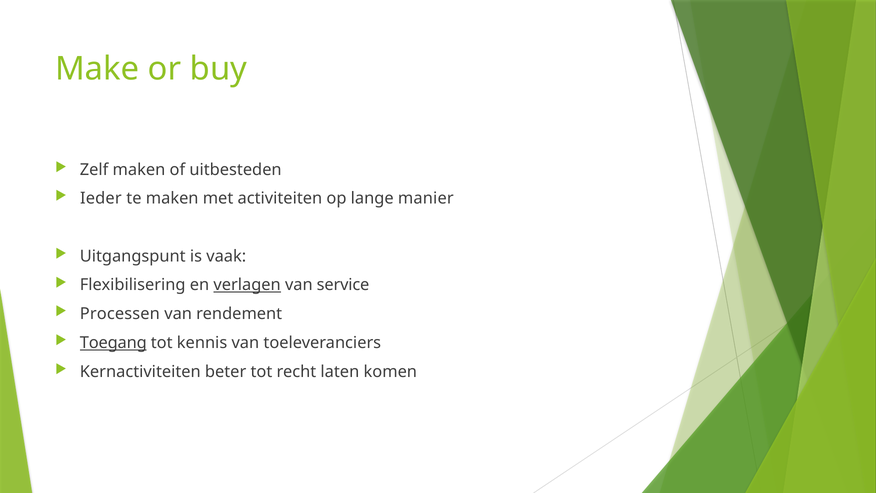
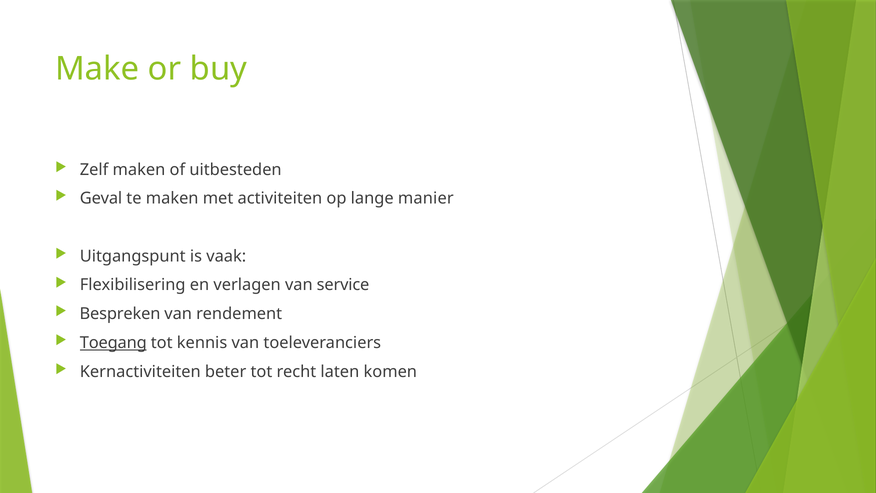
Ieder: Ieder -> Geval
verlagen underline: present -> none
Processen: Processen -> Bespreken
